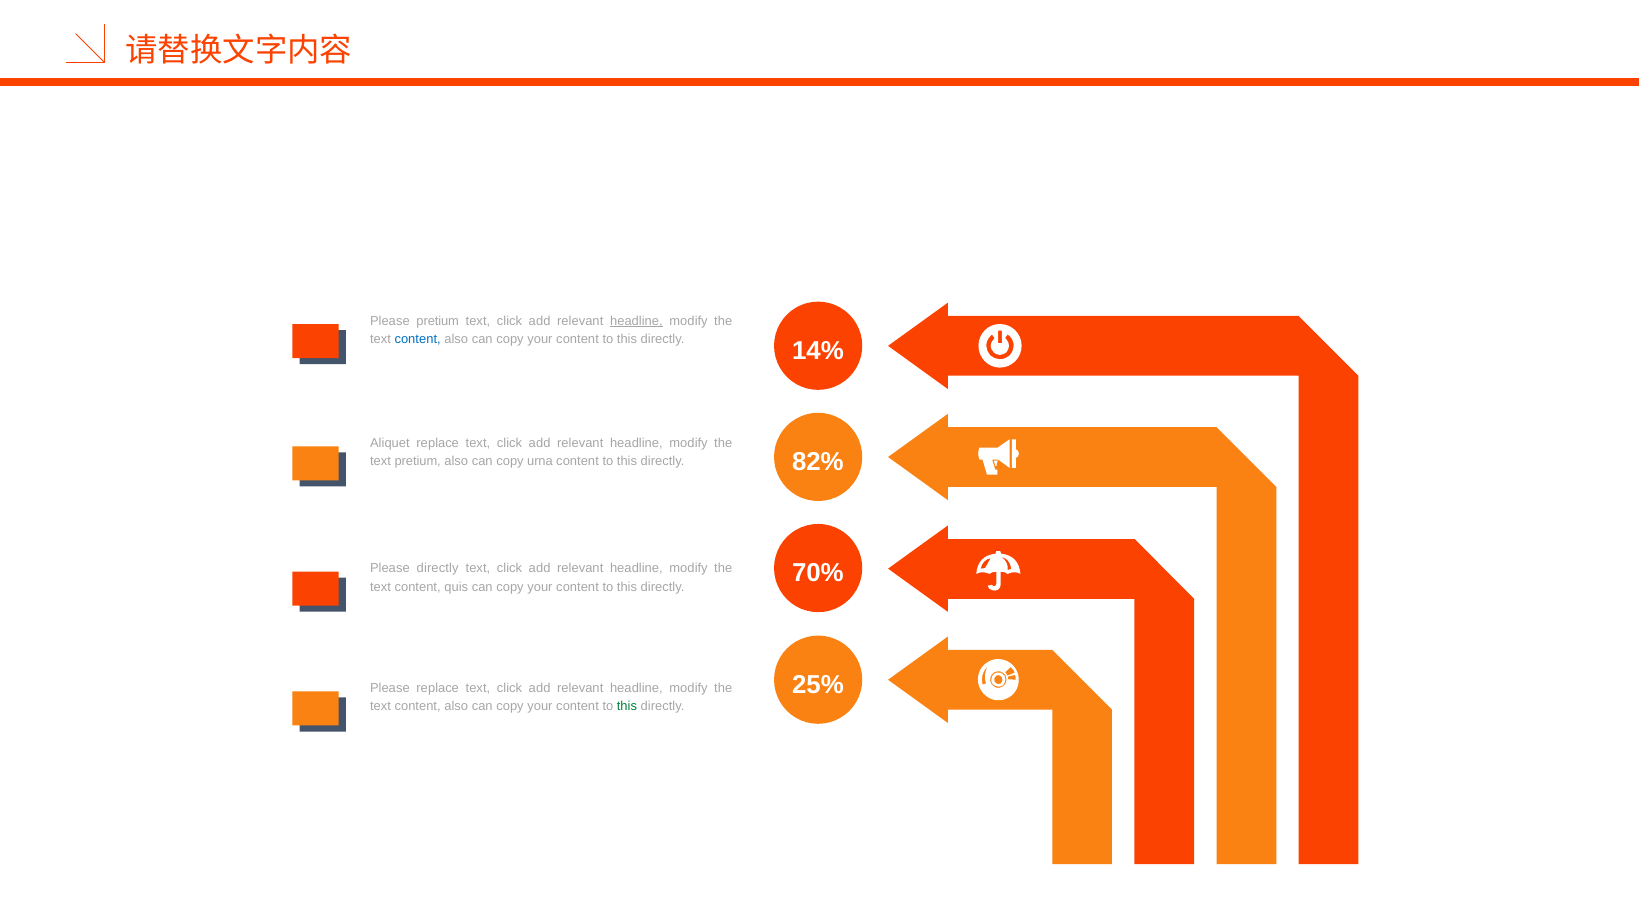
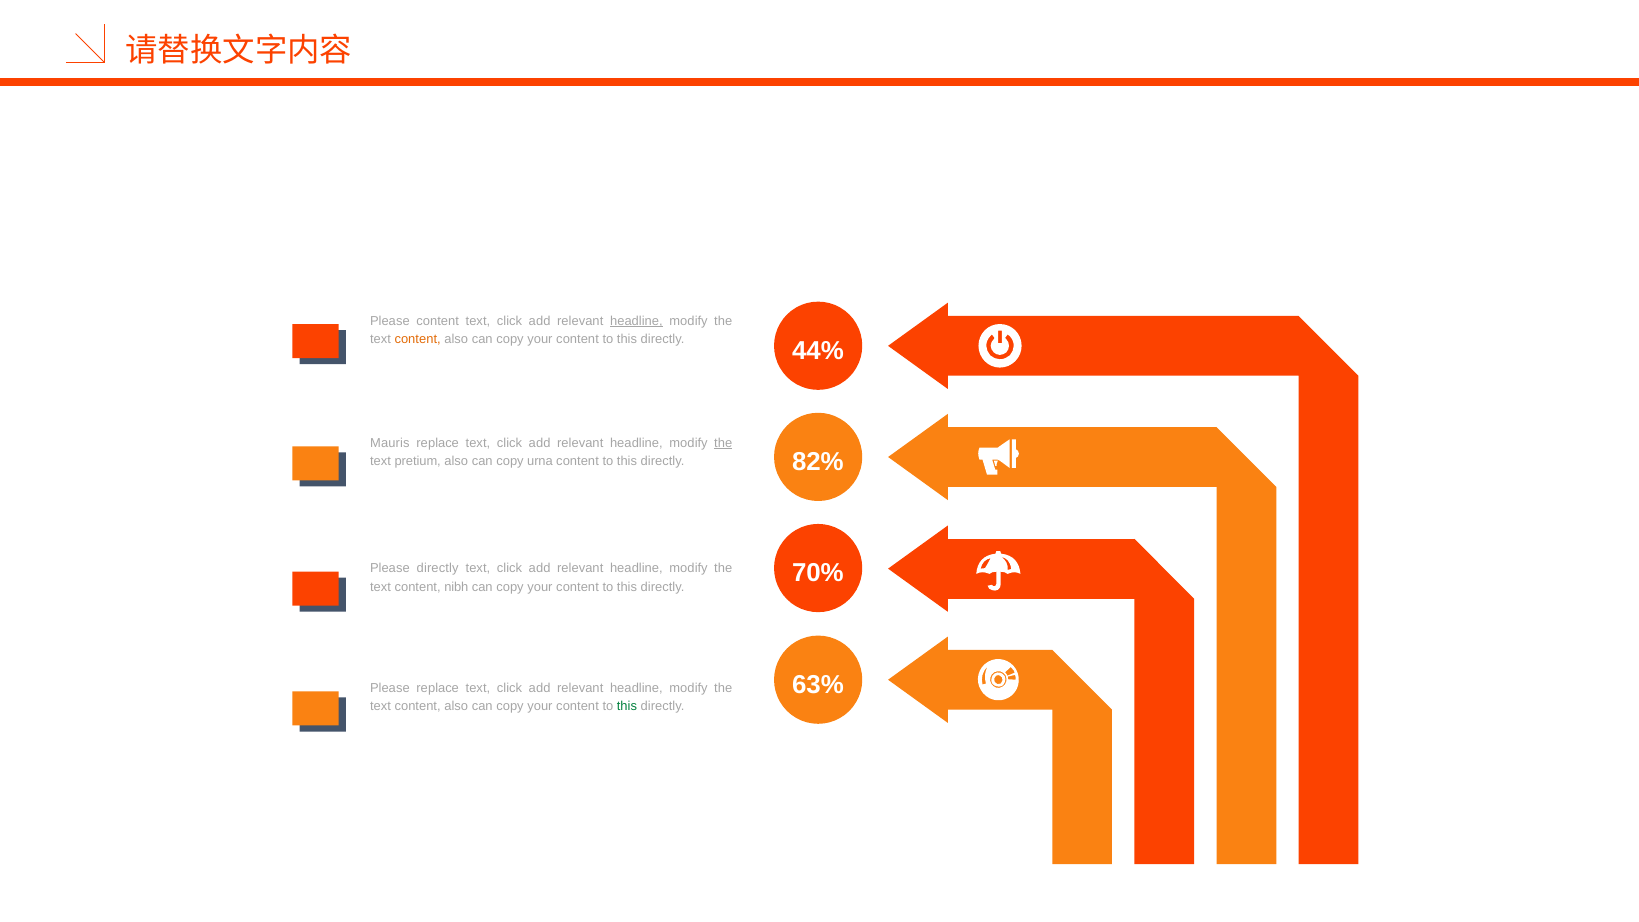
Please pretium: pretium -> content
content at (418, 339) colour: blue -> orange
14%: 14% -> 44%
Aliquet: Aliquet -> Mauris
the at (723, 443) underline: none -> present
quis: quis -> nibh
25%: 25% -> 63%
